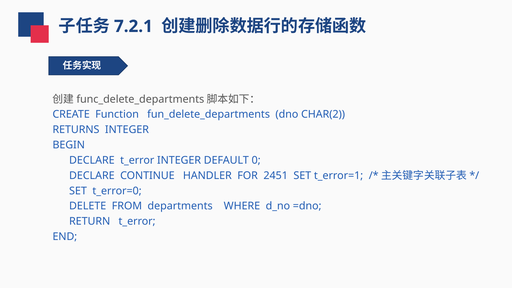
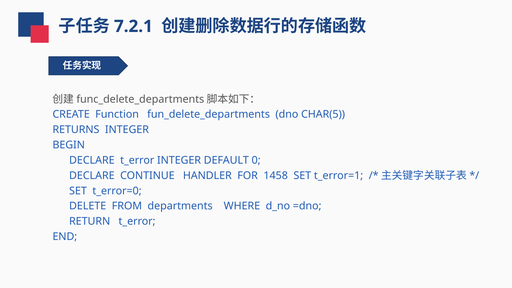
CHAR(2: CHAR(2 -> CHAR(5
2451: 2451 -> 1458
